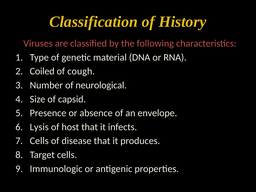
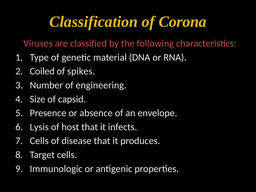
History: History -> Corona
cough: cough -> spikes
neurological: neurological -> engineering
